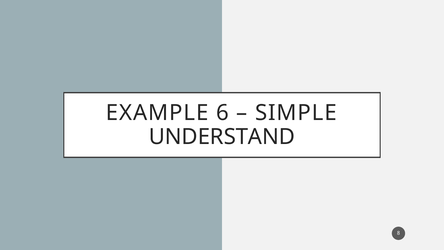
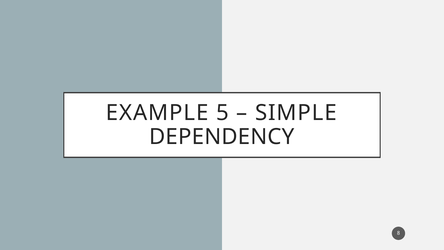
6: 6 -> 5
UNDERSTAND: UNDERSTAND -> DEPENDENCY
